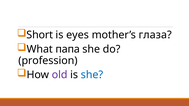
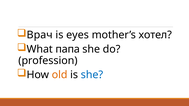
Short: Short -> Врач
глаза: глаза -> хотел
old colour: purple -> orange
